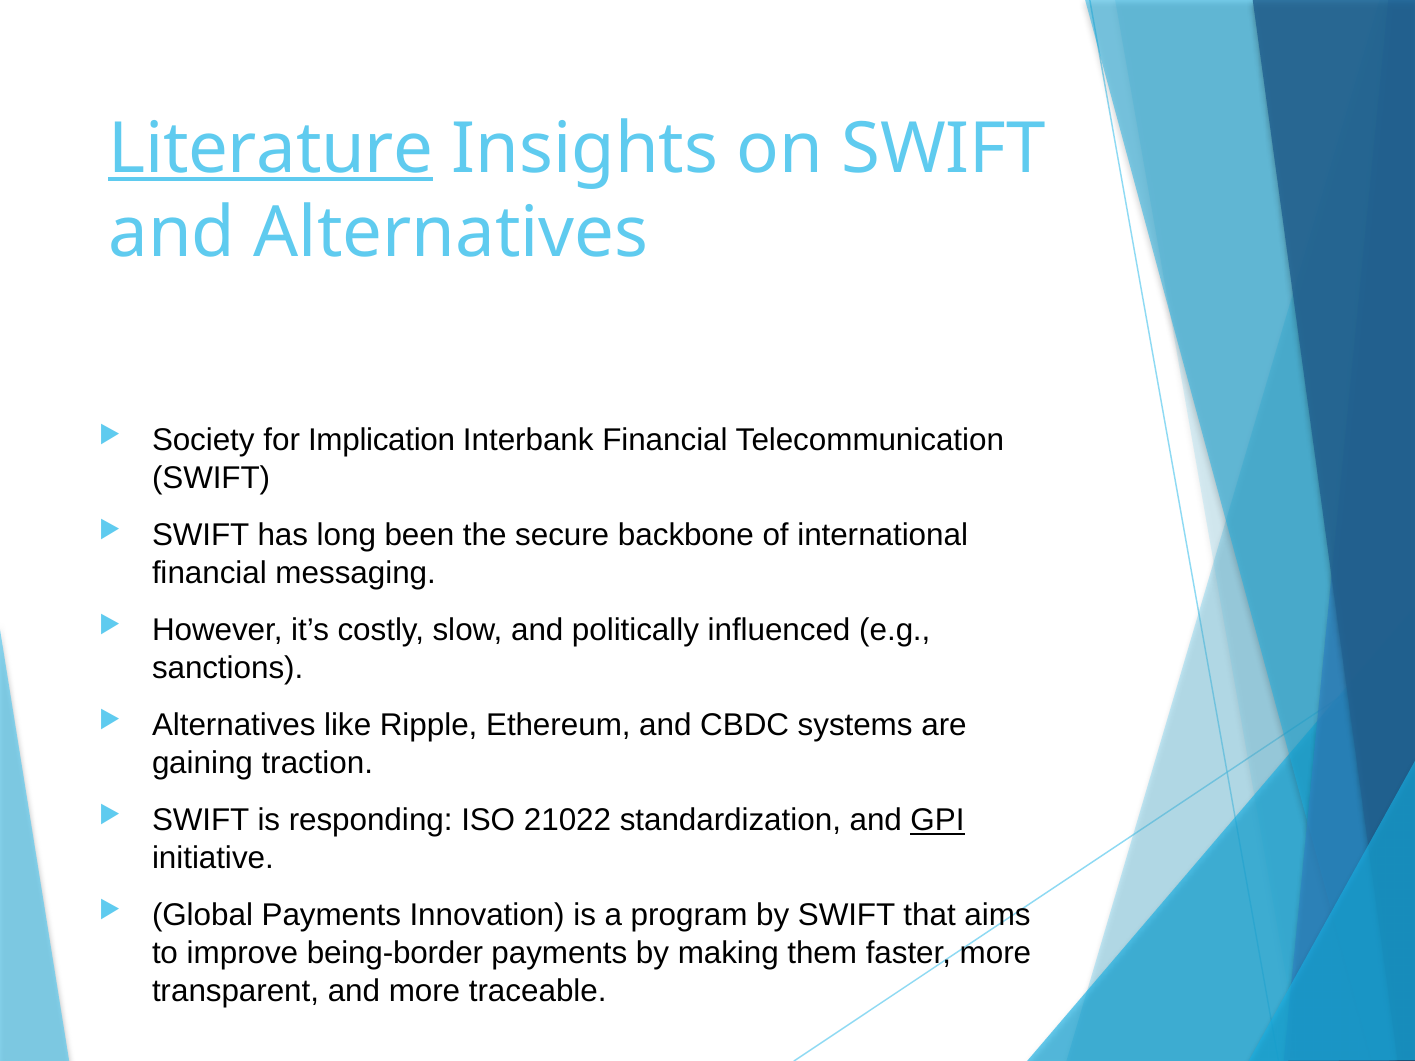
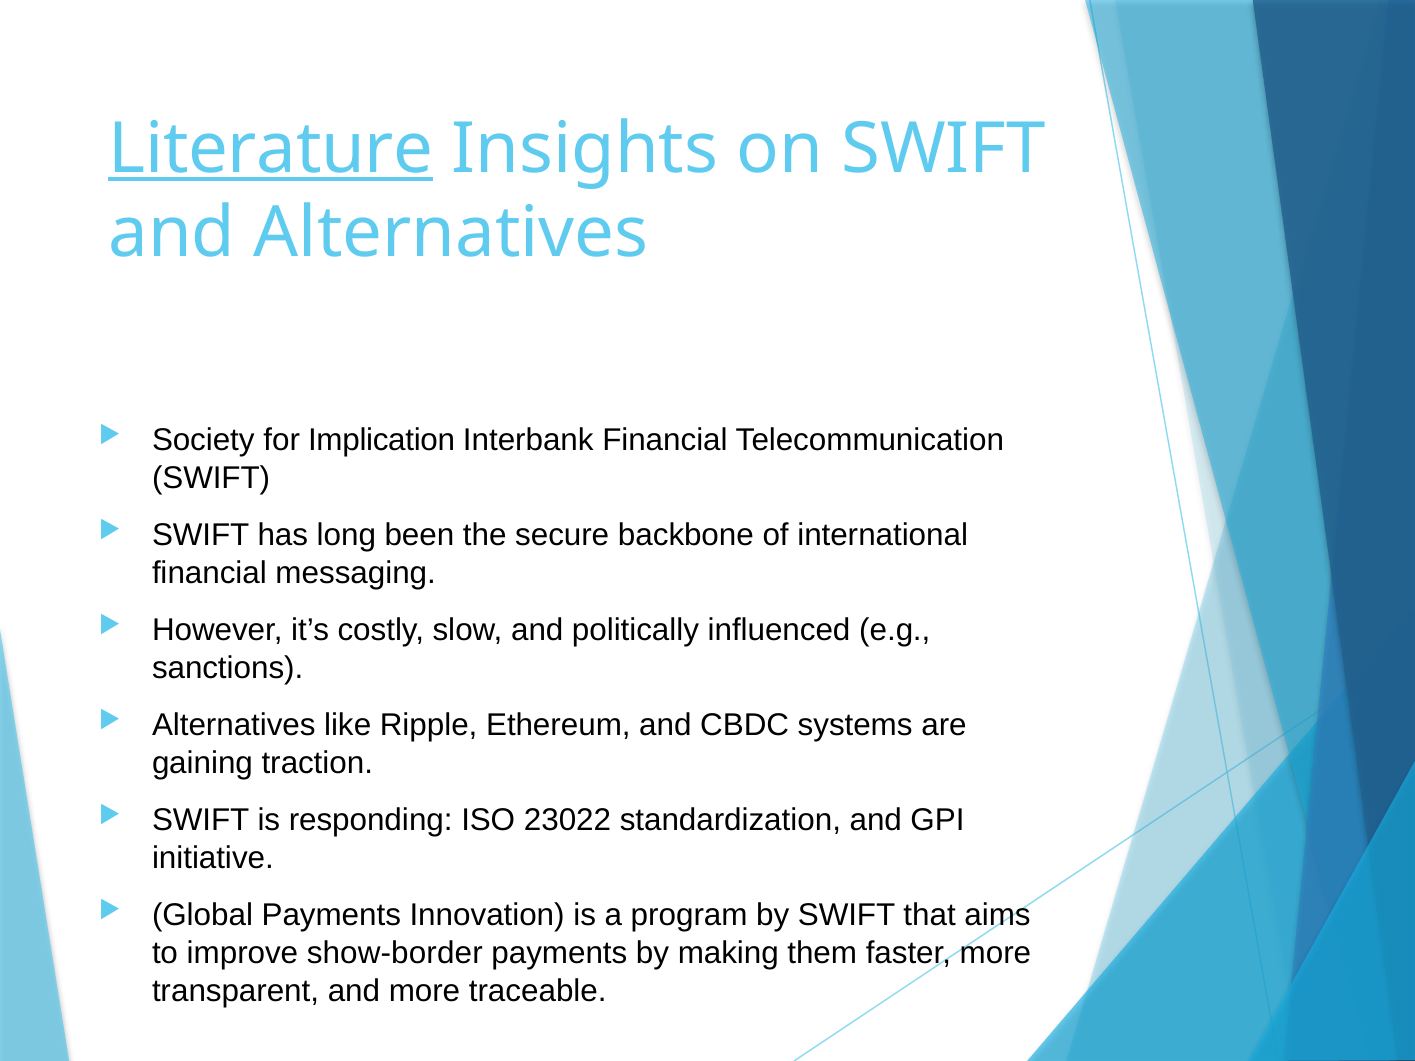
21022: 21022 -> 23022
GPI underline: present -> none
being-border: being-border -> show-border
